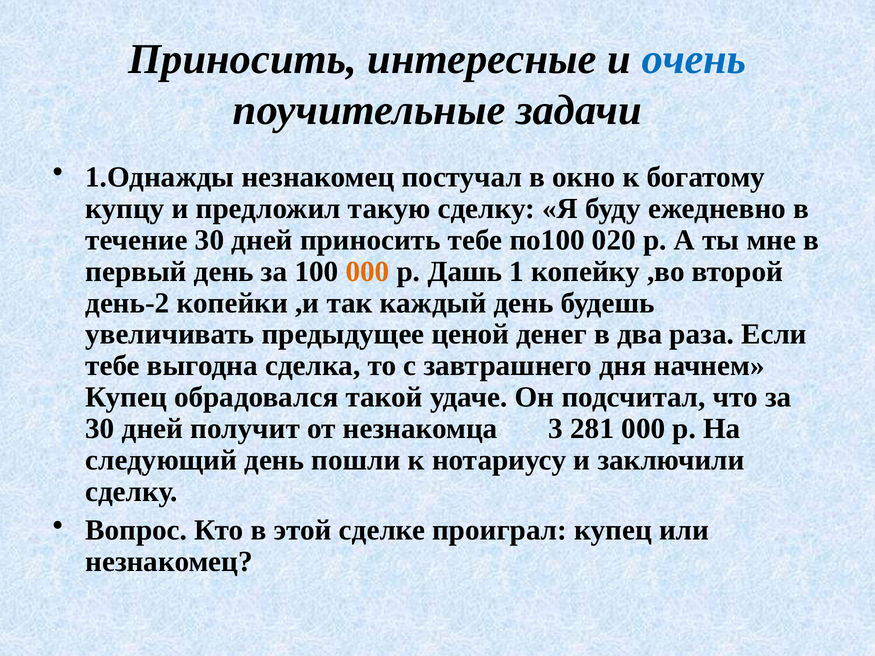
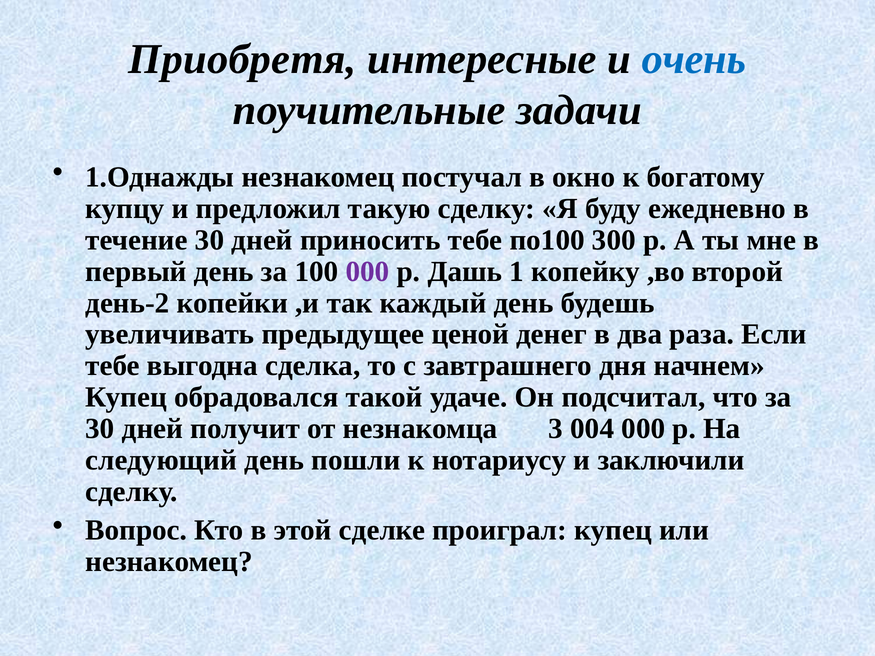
Приносить at (243, 59): Приносить -> Приобретя
020: 020 -> 300
000 at (367, 272) colour: orange -> purple
281: 281 -> 004
